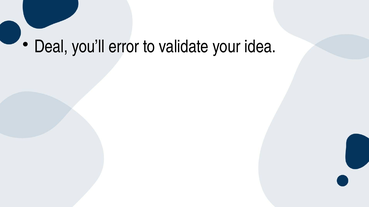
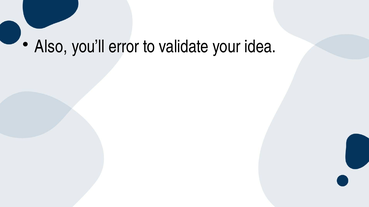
Deal: Deal -> Also
